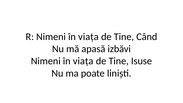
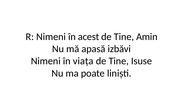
R Nimeni în viața: viața -> acest
Când: Când -> Amin
